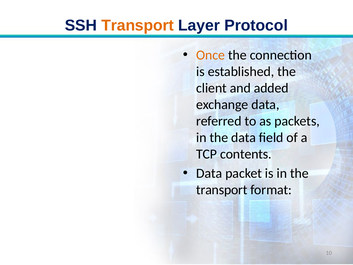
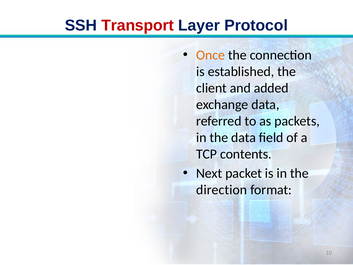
Transport at (138, 26) colour: orange -> red
Data at (209, 173): Data -> Next
transport at (222, 190): transport -> direction
